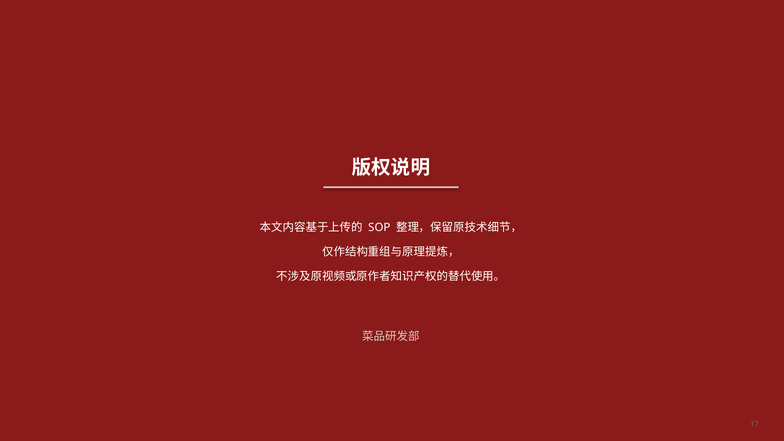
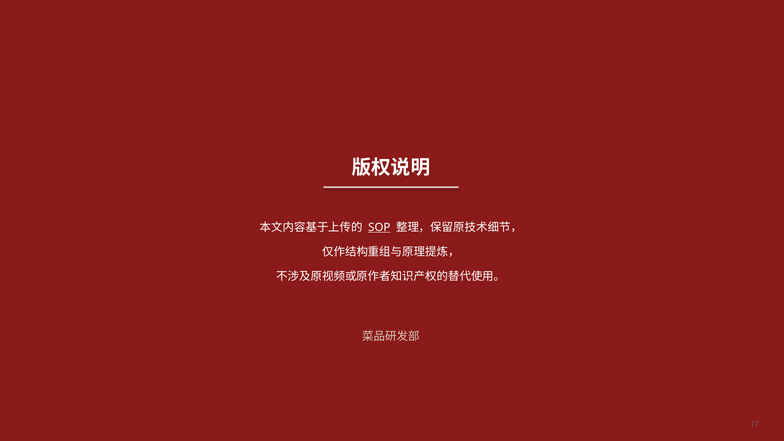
SOP underline: none -> present
